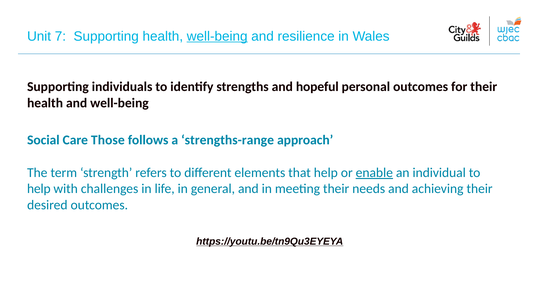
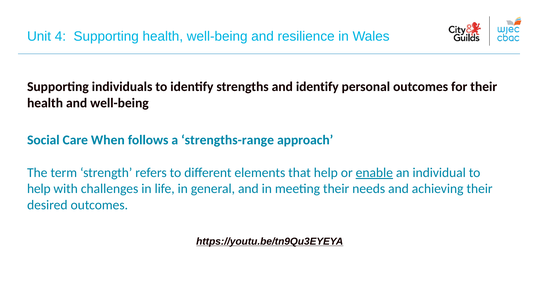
7: 7 -> 4
well-being at (217, 36) underline: present -> none
and hopeful: hopeful -> identify
Those: Those -> When
